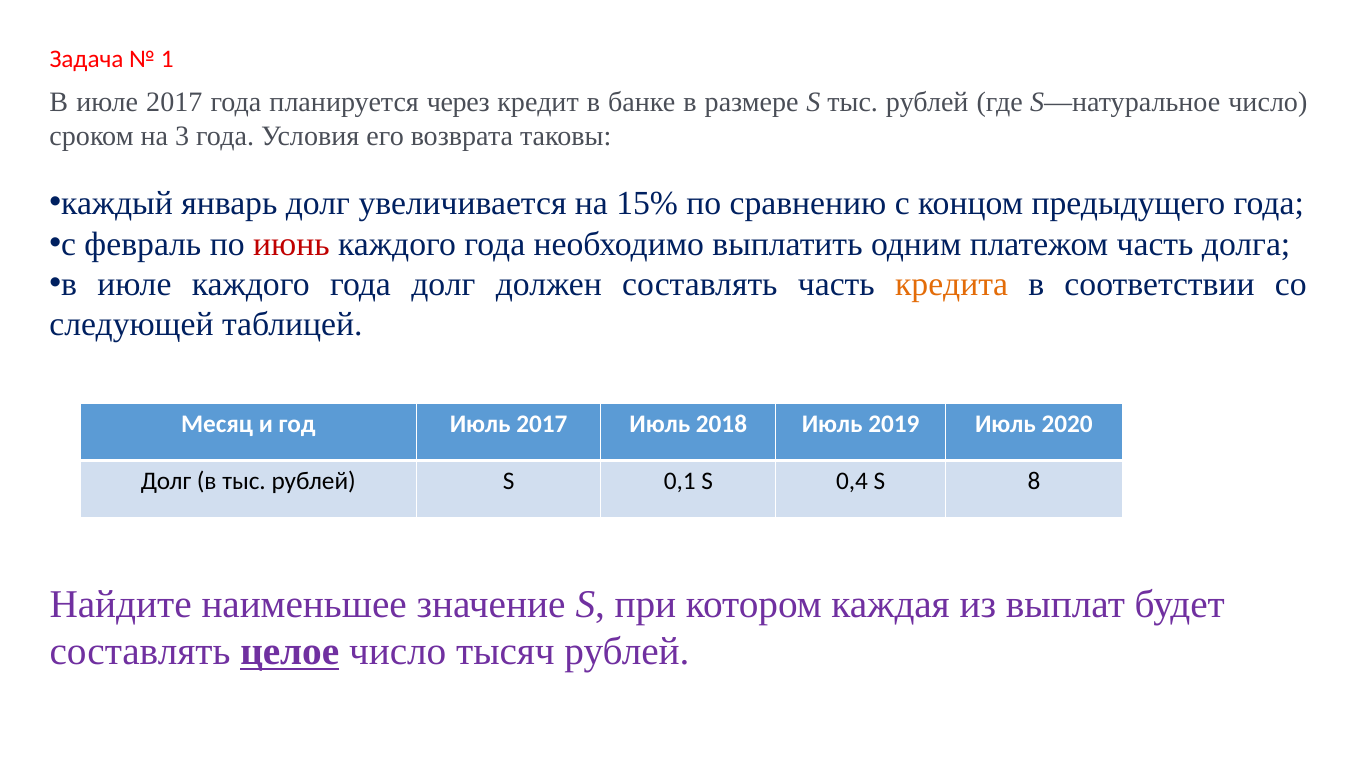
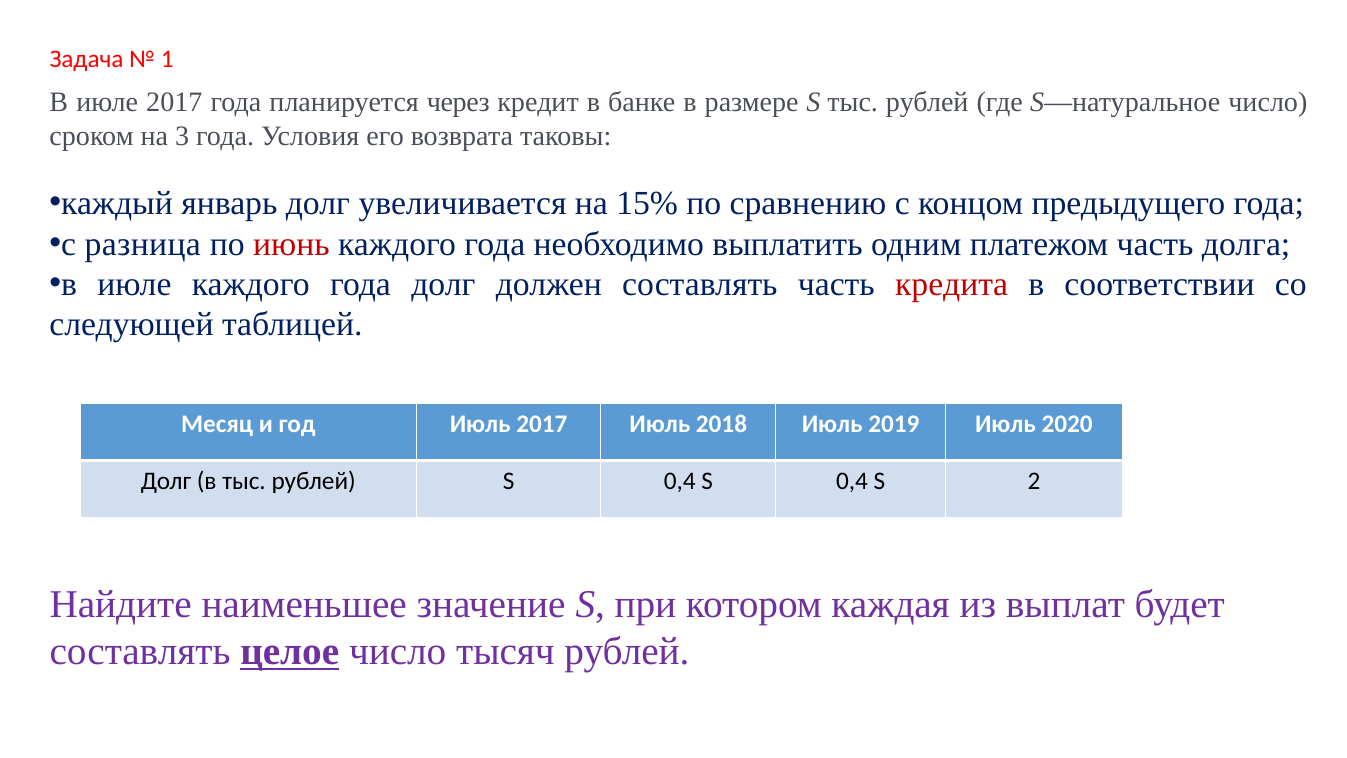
февраль: февраль -> разница
кредита colour: orange -> red
рублей S 0,1: 0,1 -> 0,4
8: 8 -> 2
